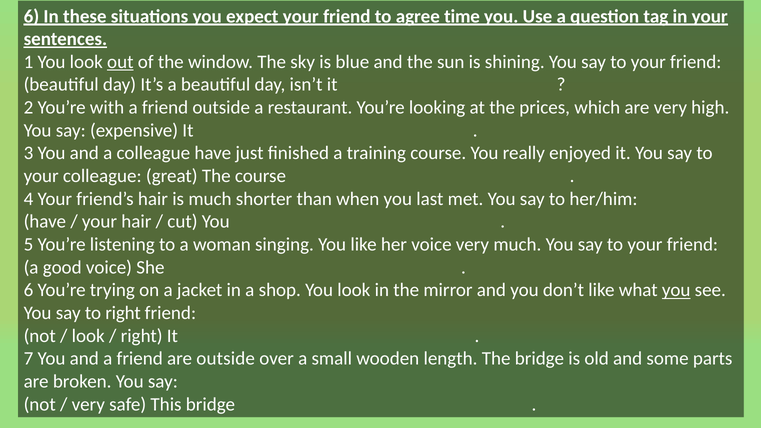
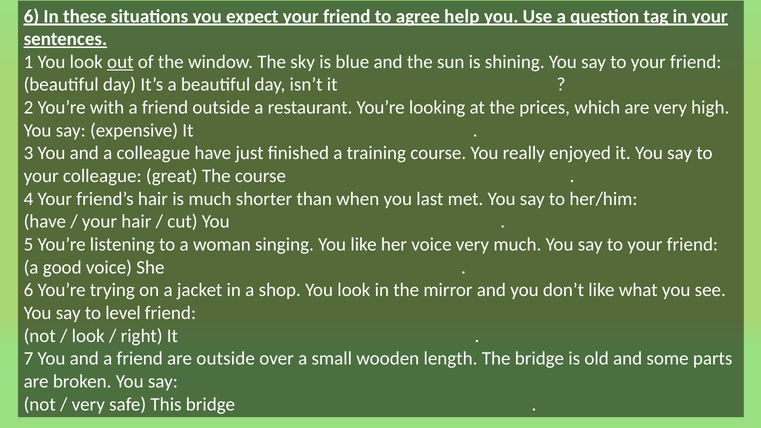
time: time -> help
you at (676, 290) underline: present -> none
to right: right -> level
